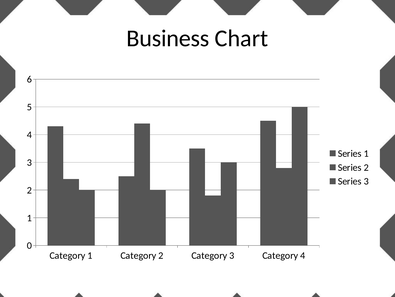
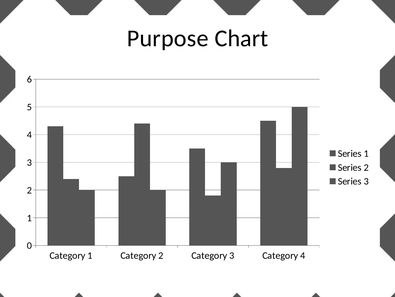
Business: Business -> Purpose
